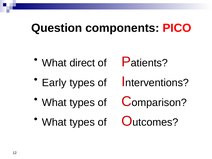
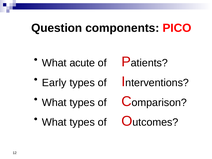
direct: direct -> acute
